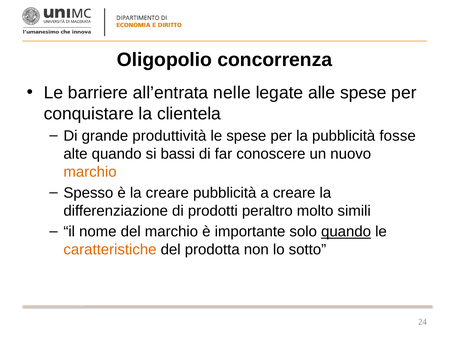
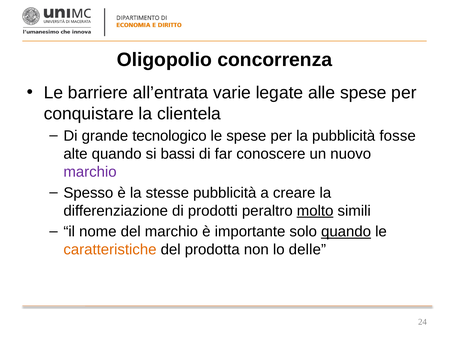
nelle: nelle -> varie
produttività: produttività -> tecnologico
marchio at (90, 172) colour: orange -> purple
la creare: creare -> stesse
molto underline: none -> present
sotto: sotto -> delle
